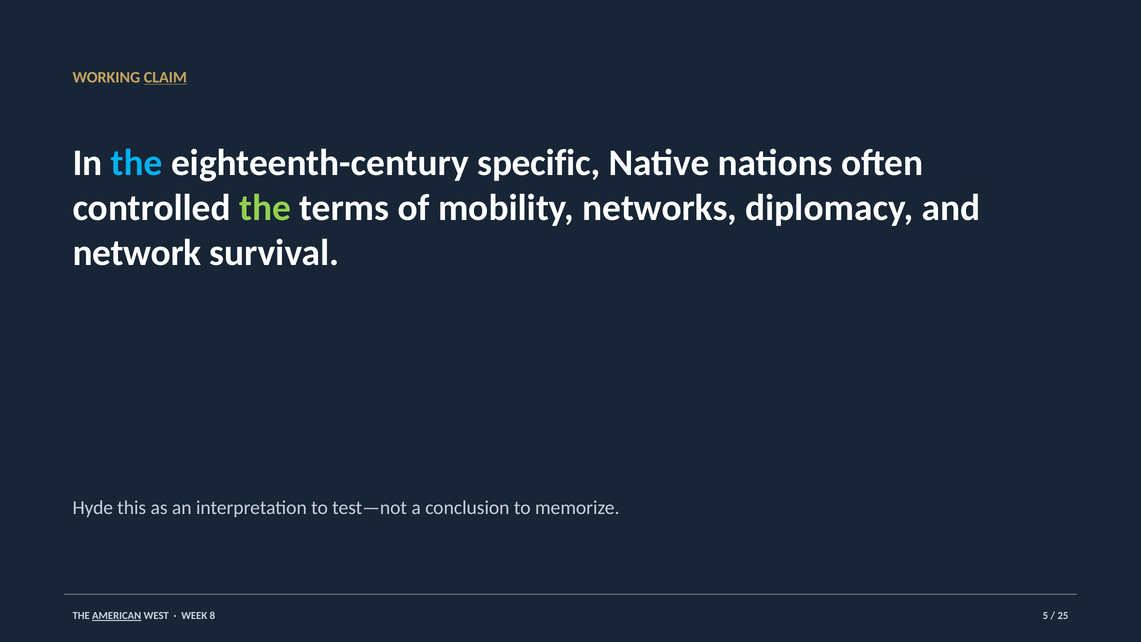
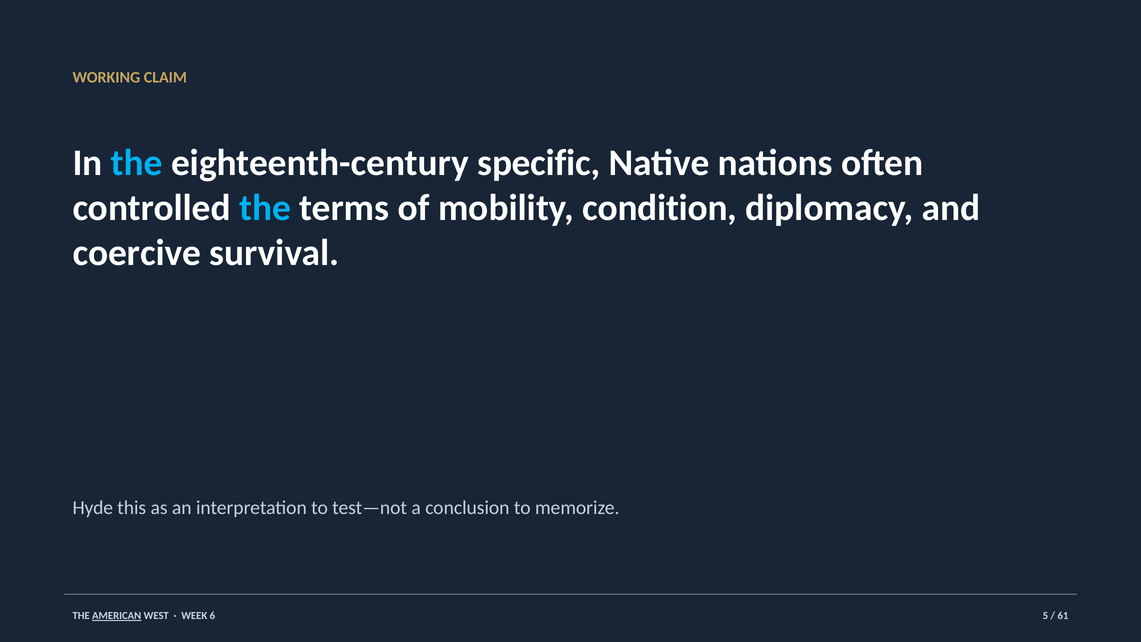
CLAIM underline: present -> none
the at (265, 208) colour: light green -> light blue
networks: networks -> condition
network: network -> coercive
8: 8 -> 6
25: 25 -> 61
